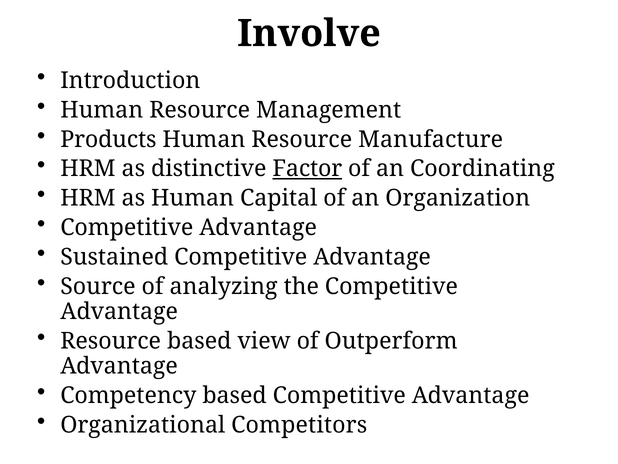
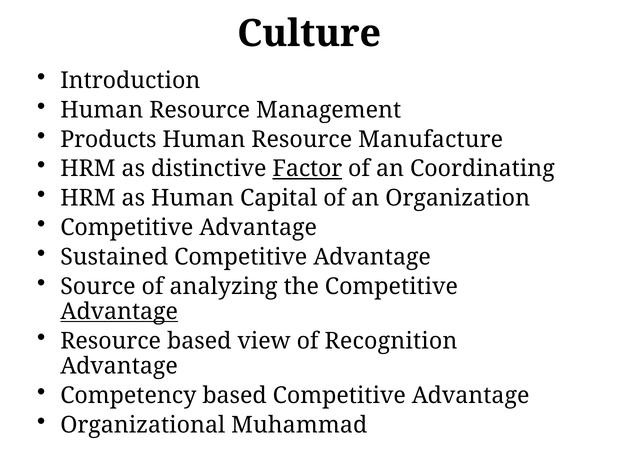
Involve: Involve -> Culture
Advantage at (119, 311) underline: none -> present
Outperform: Outperform -> Recognition
Competitors: Competitors -> Muhammad
